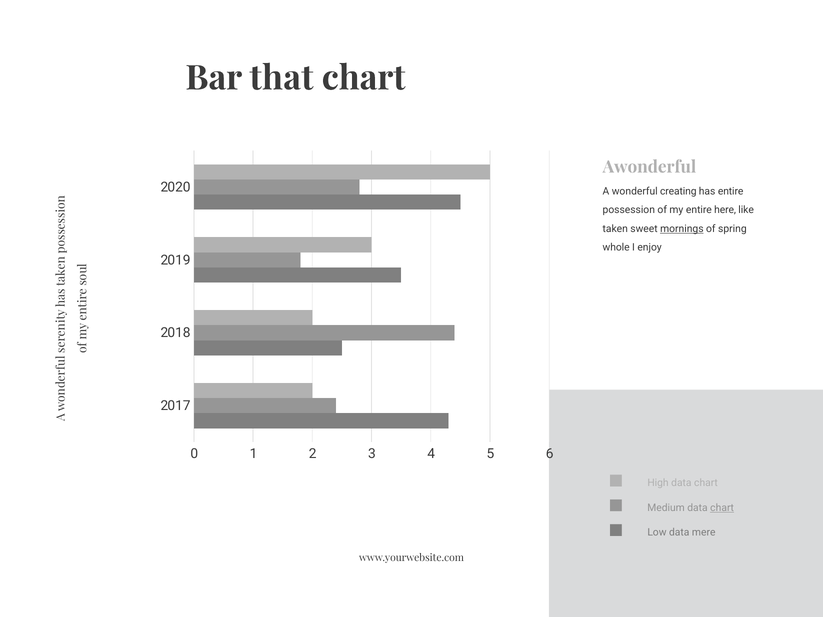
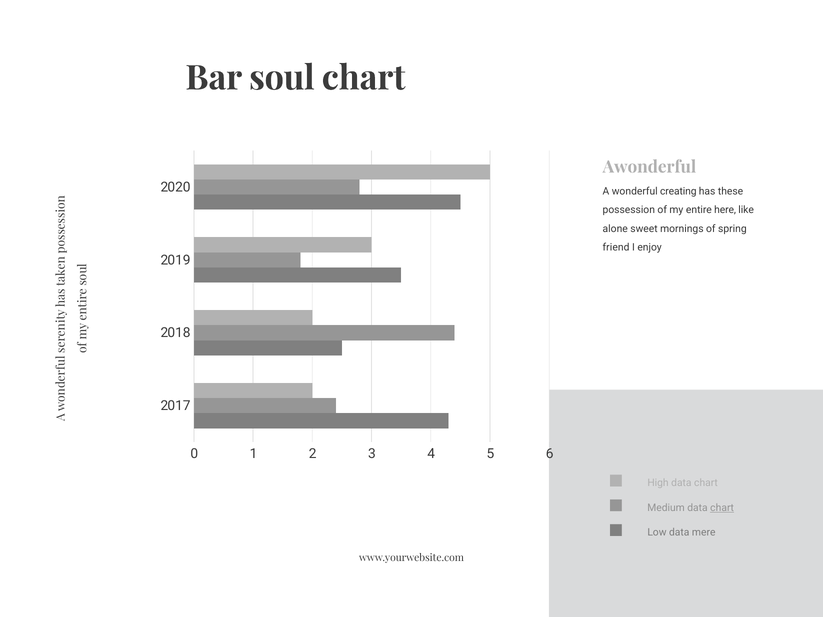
that: that -> soul
has entire: entire -> these
taken: taken -> alone
mornings underline: present -> none
whole: whole -> friend
